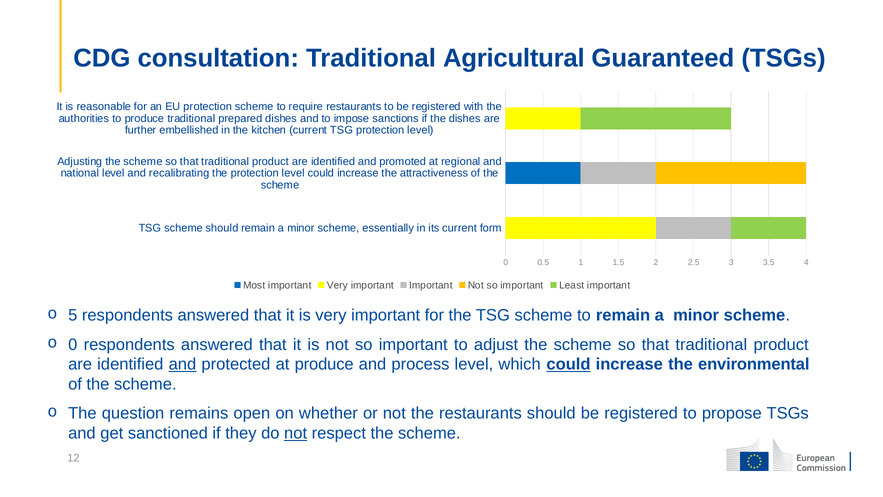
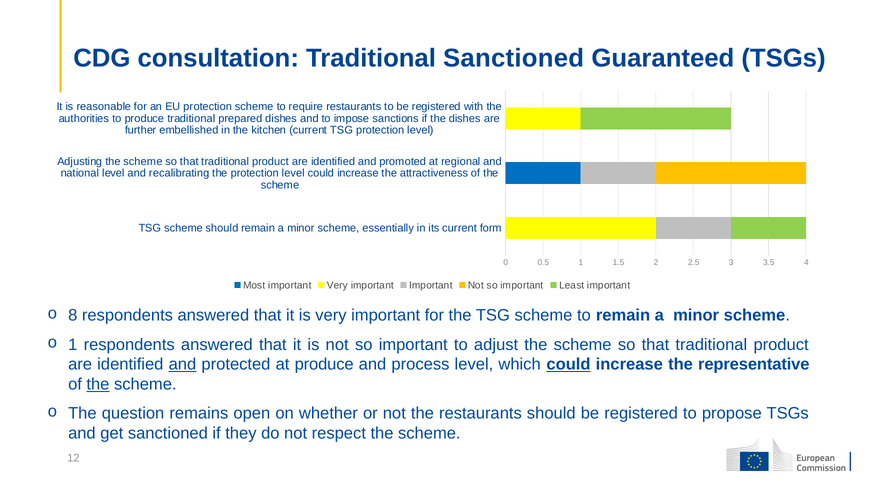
Traditional Agricultural: Agricultural -> Sanctioned
5: 5 -> 8
0 at (73, 344): 0 -> 1
environmental: environmental -> representative
the at (98, 384) underline: none -> present
not at (296, 433) underline: present -> none
